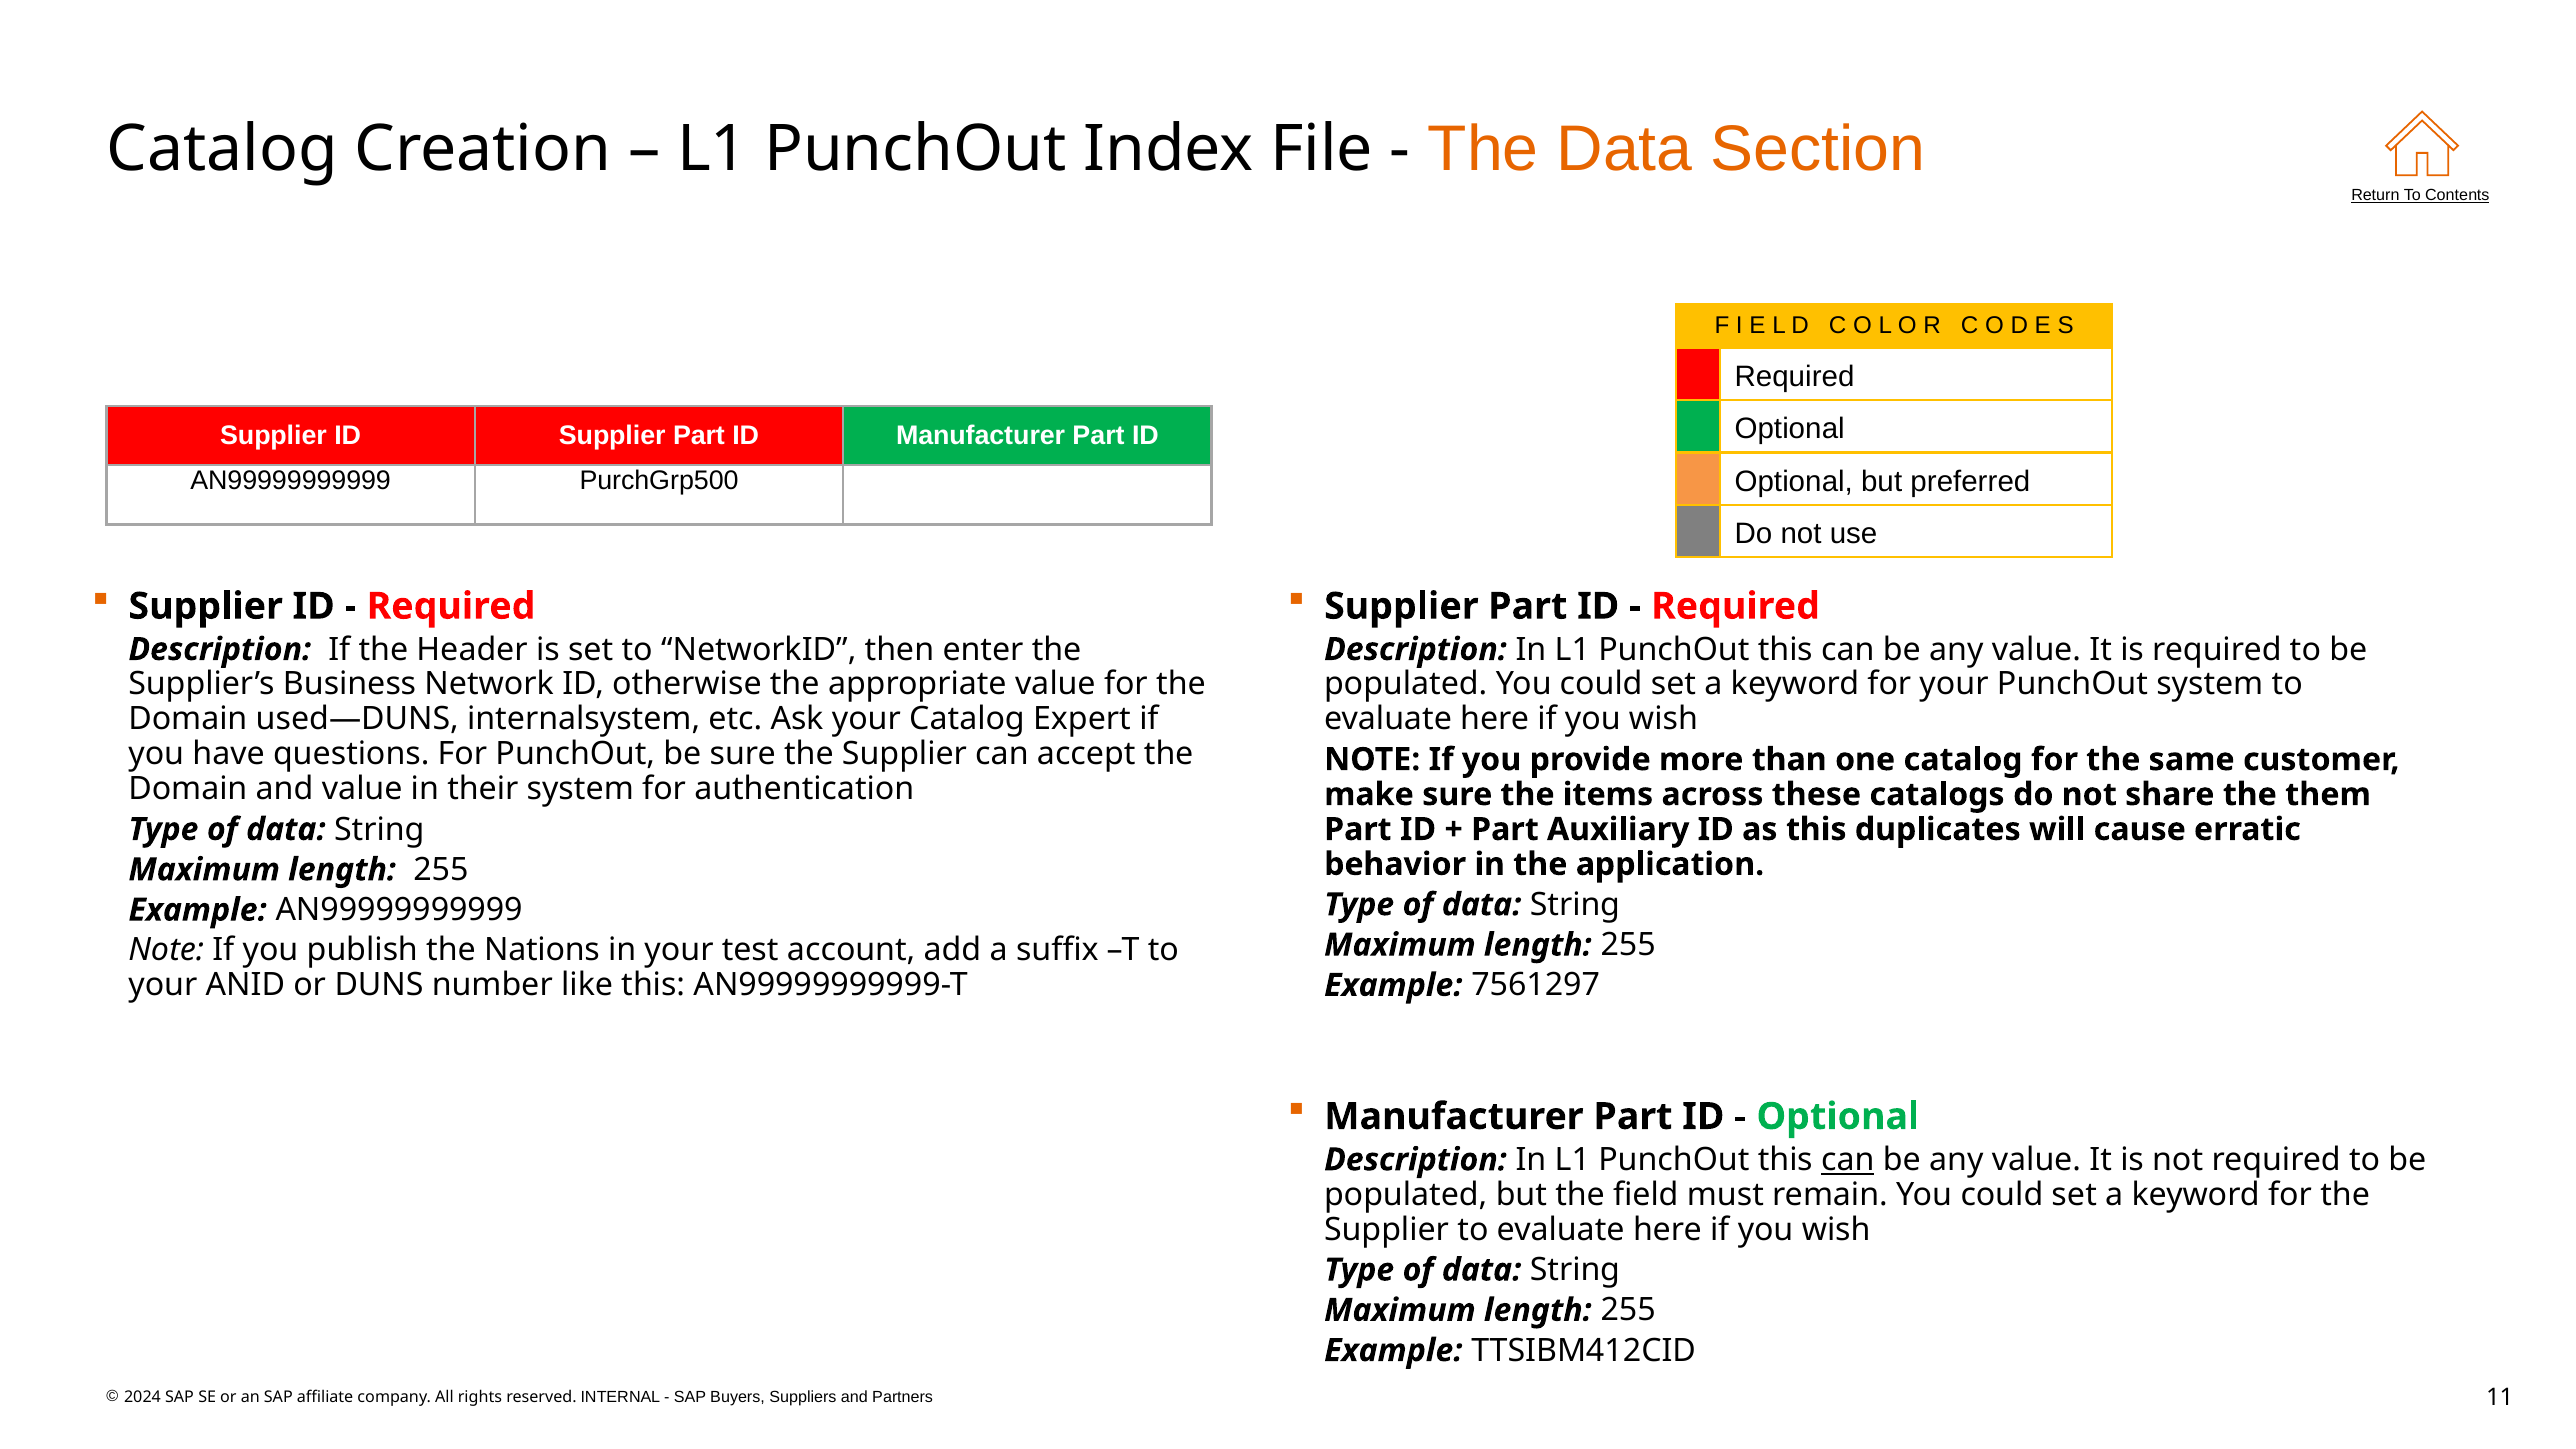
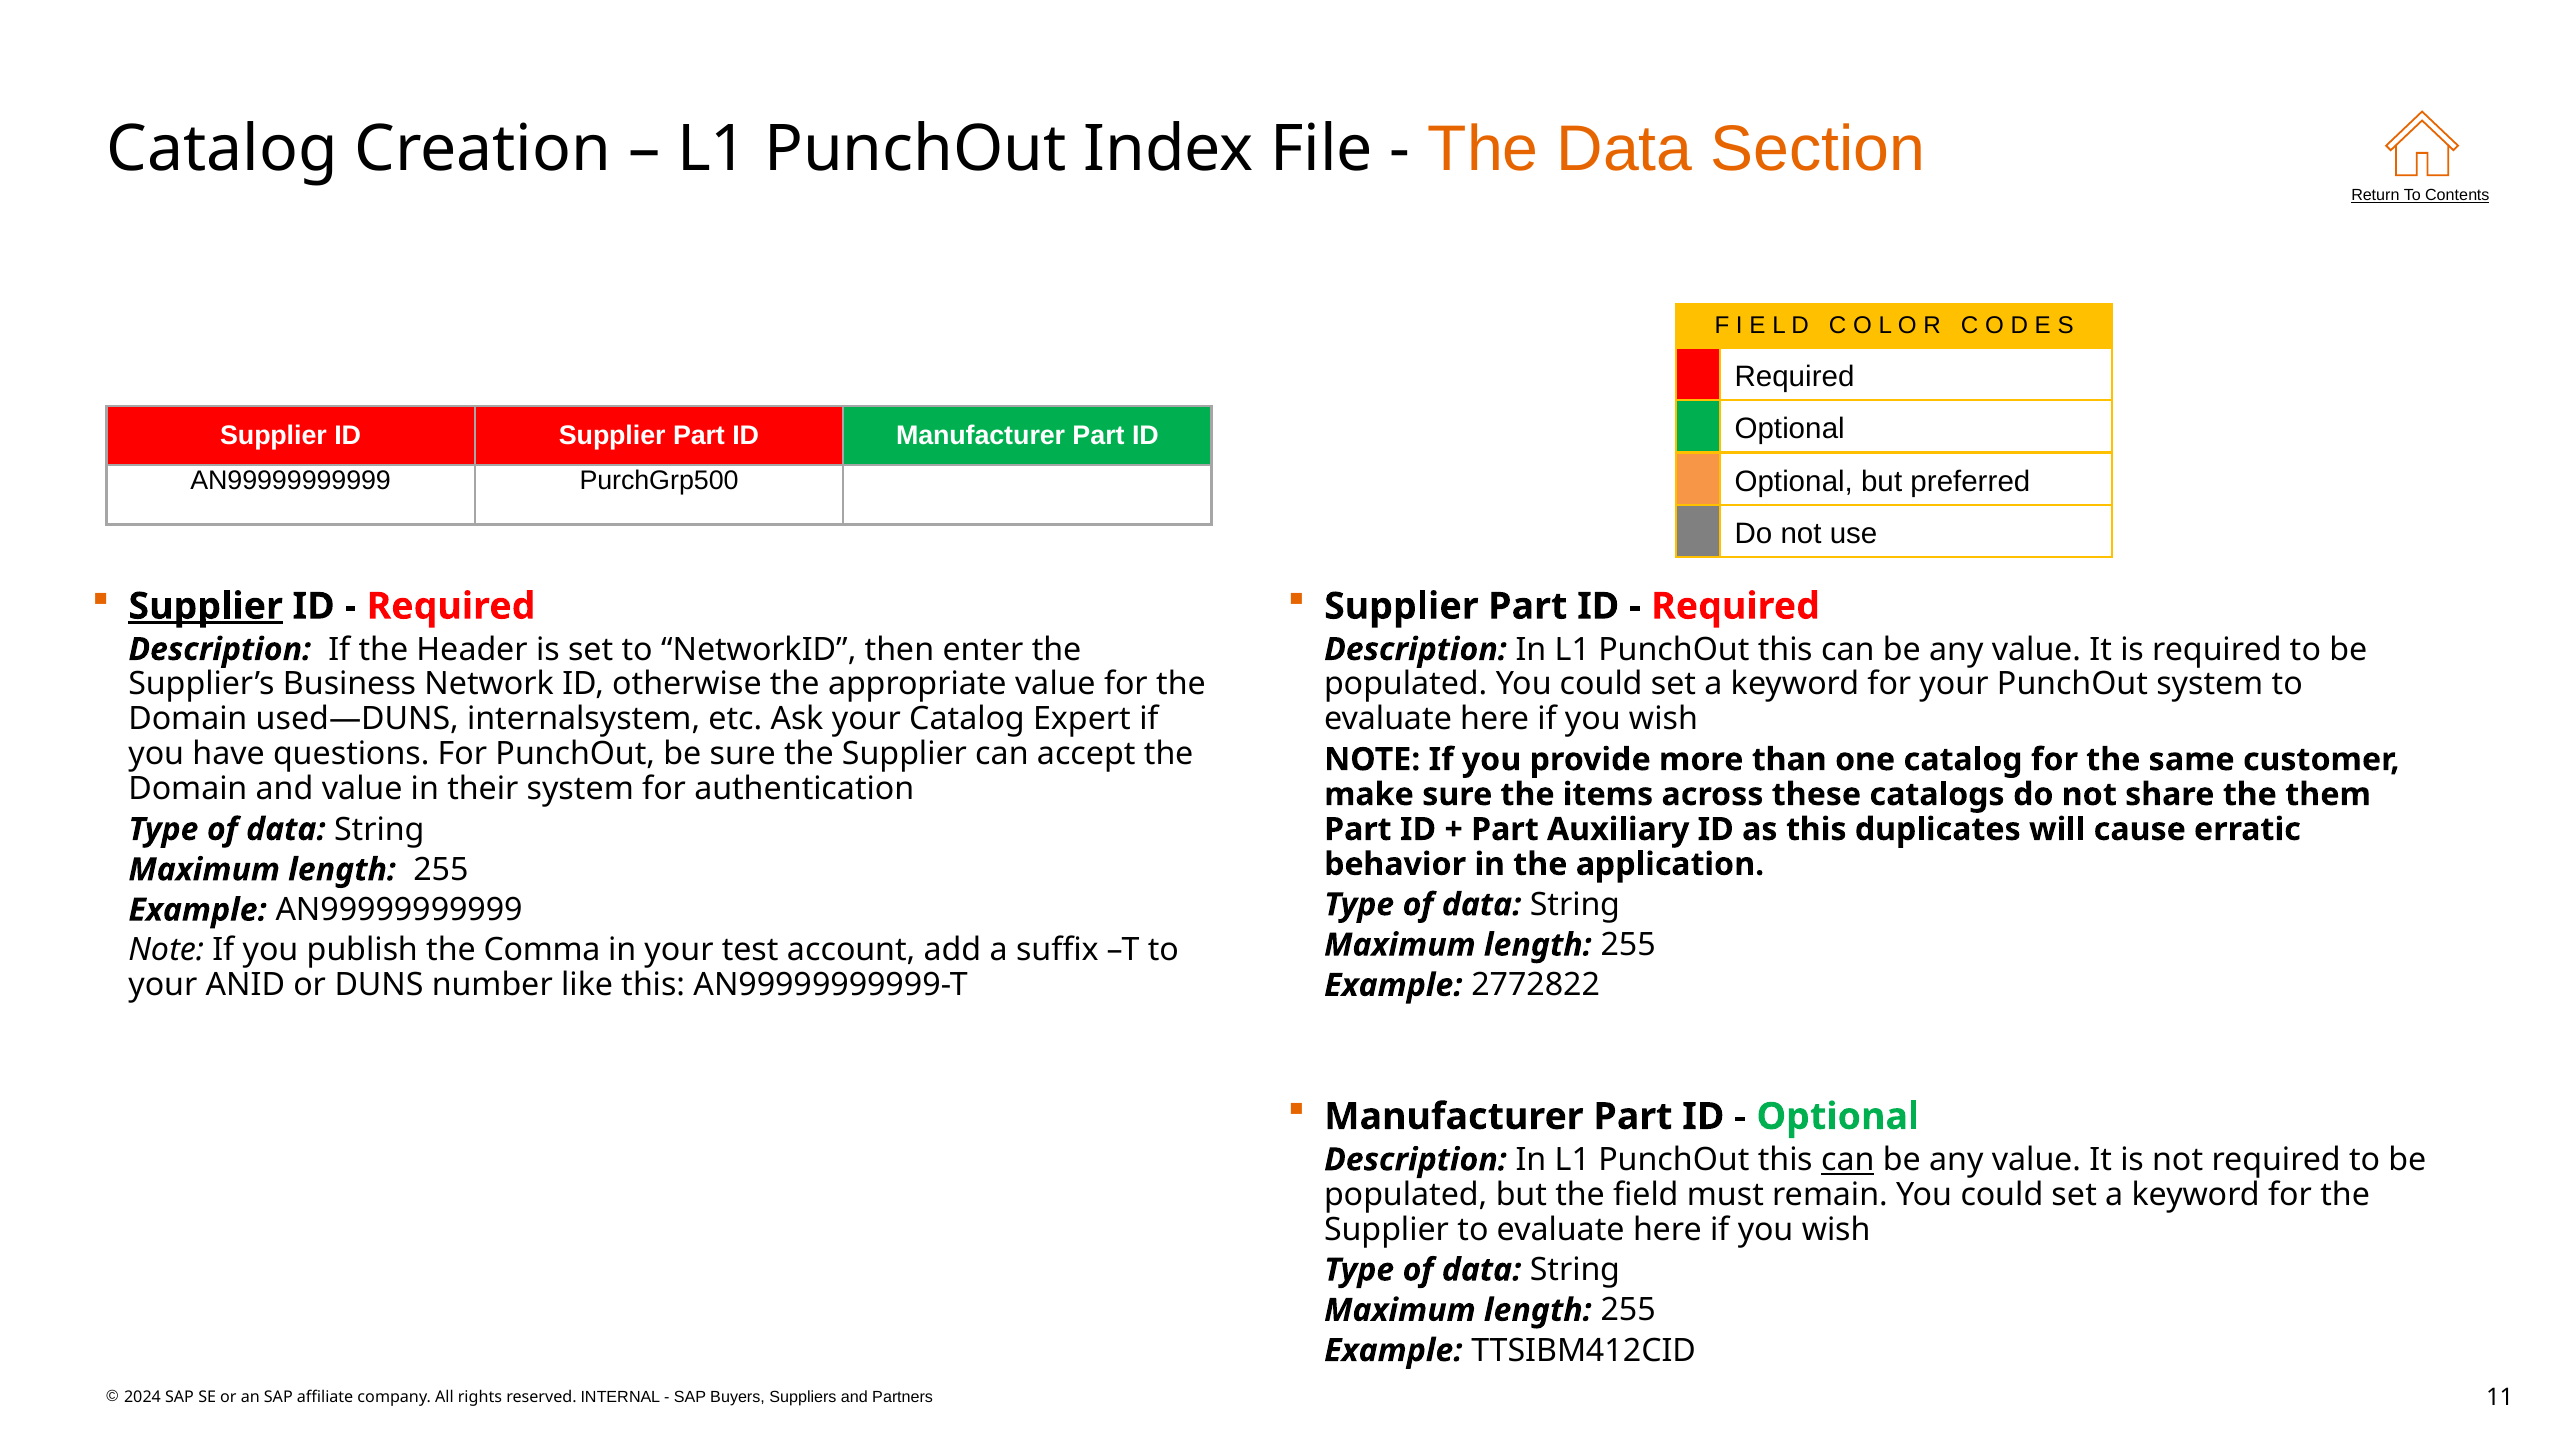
Supplier at (206, 606) underline: none -> present
Nations: Nations -> Comma
7561297: 7561297 -> 2772822
